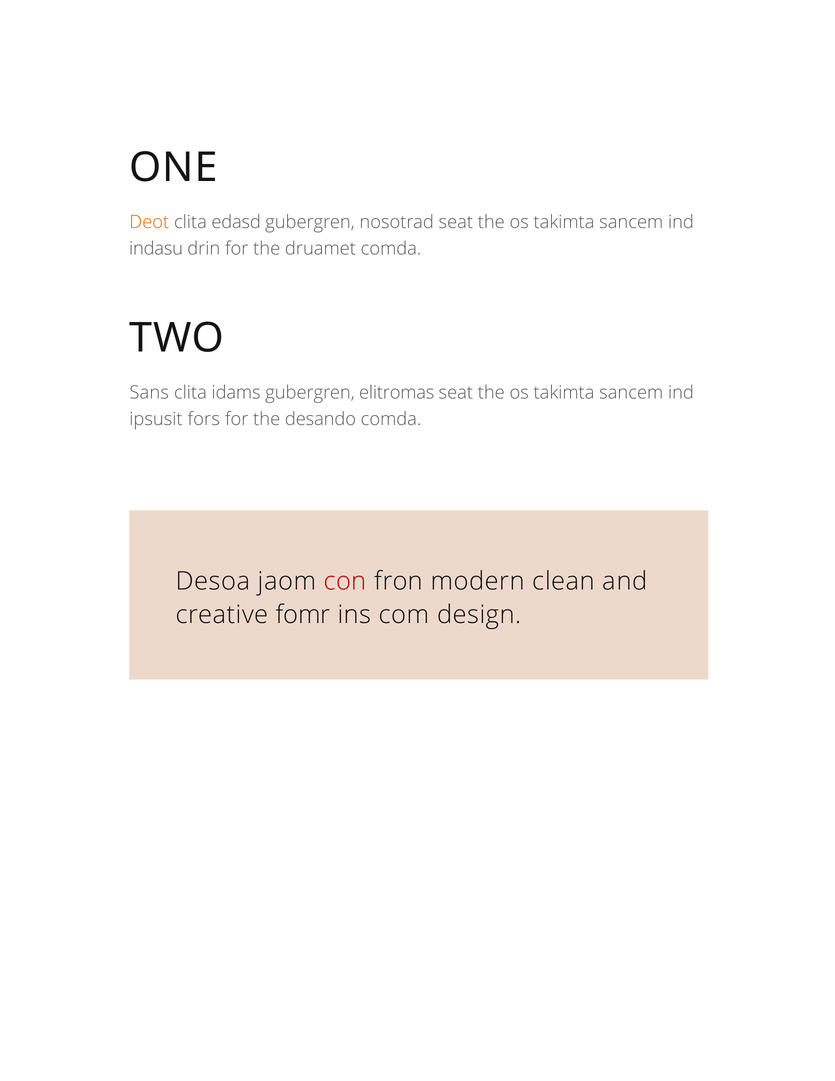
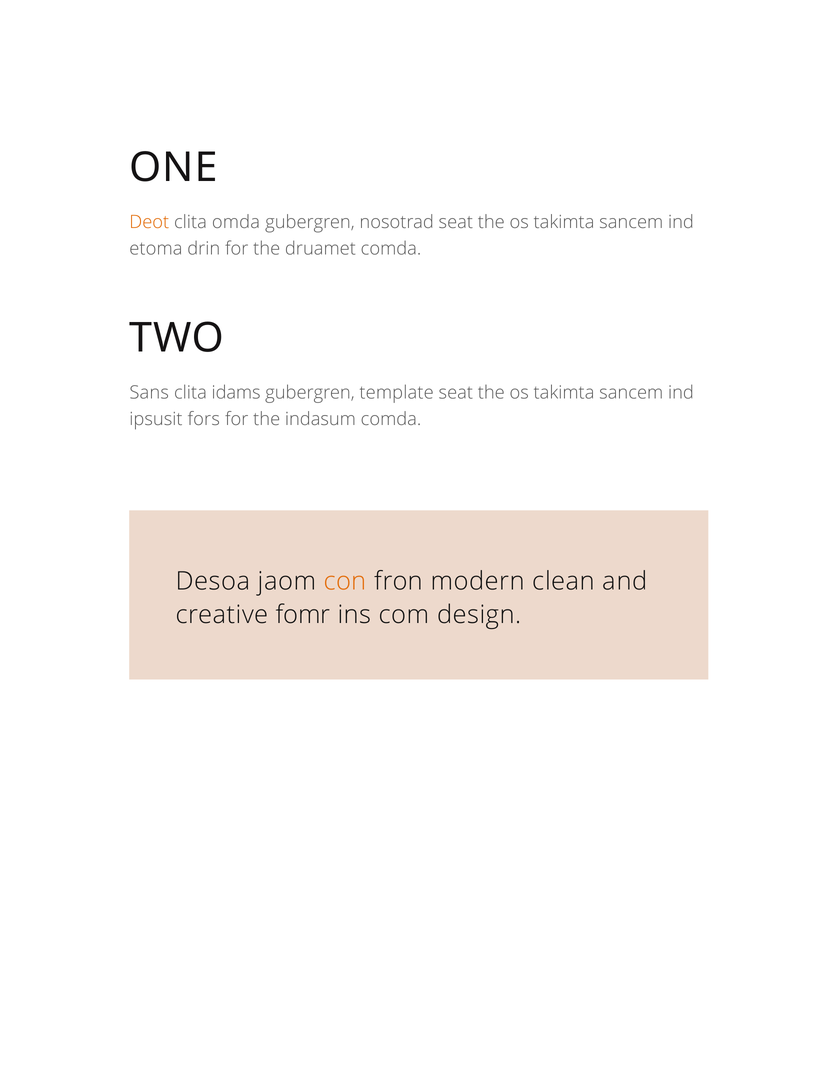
edasd: edasd -> omda
indasu: indasu -> etoma
elitromas: elitromas -> template
desando: desando -> indasum
con colour: red -> orange
